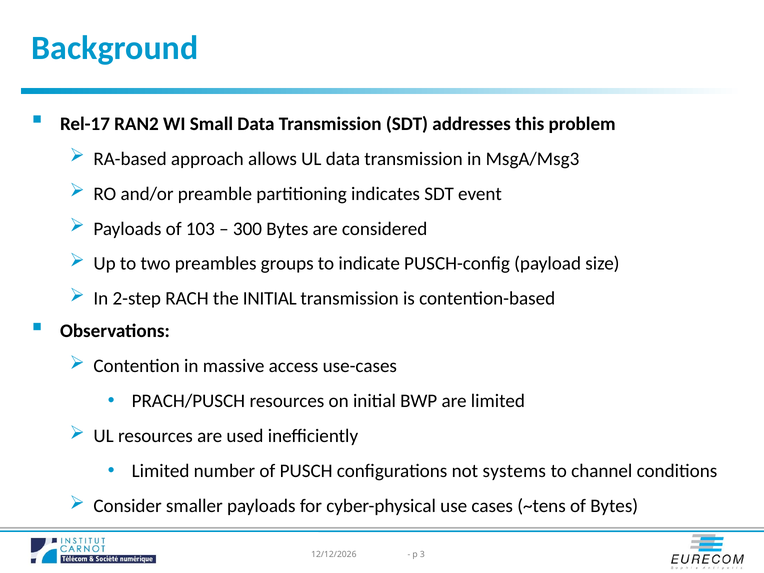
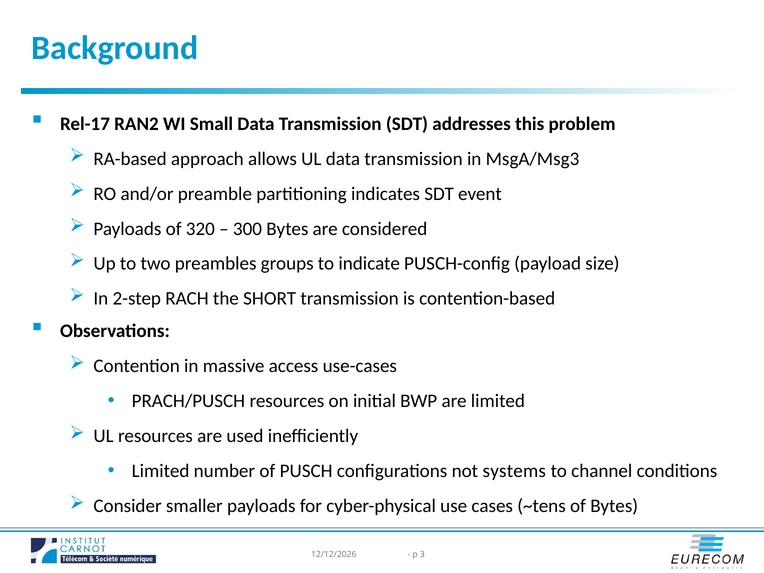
103: 103 -> 320
the INITIAL: INITIAL -> SHORT
